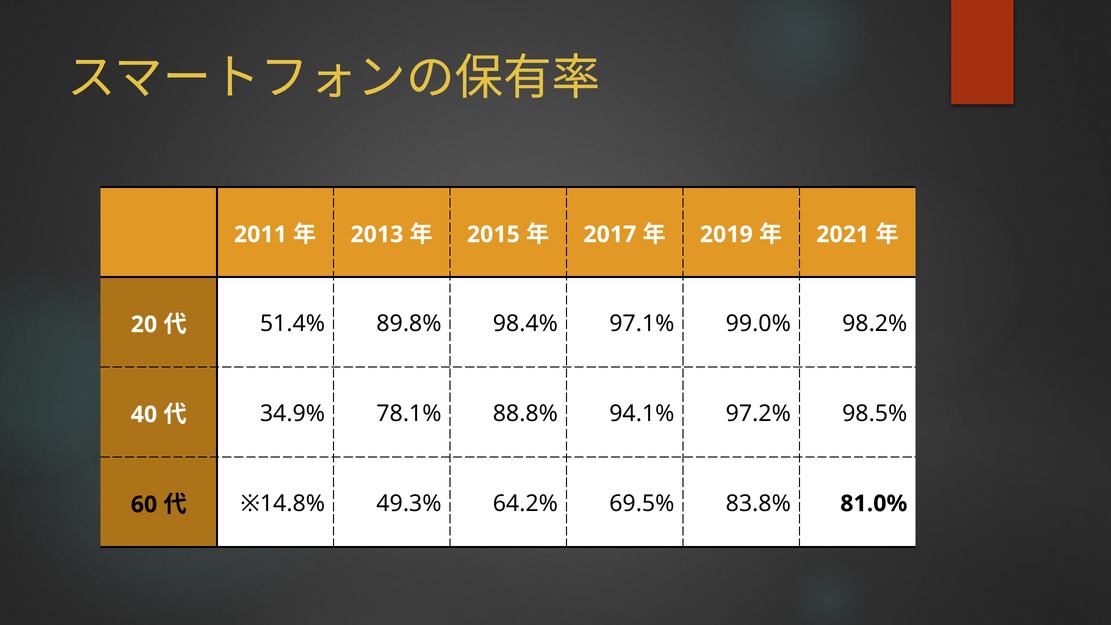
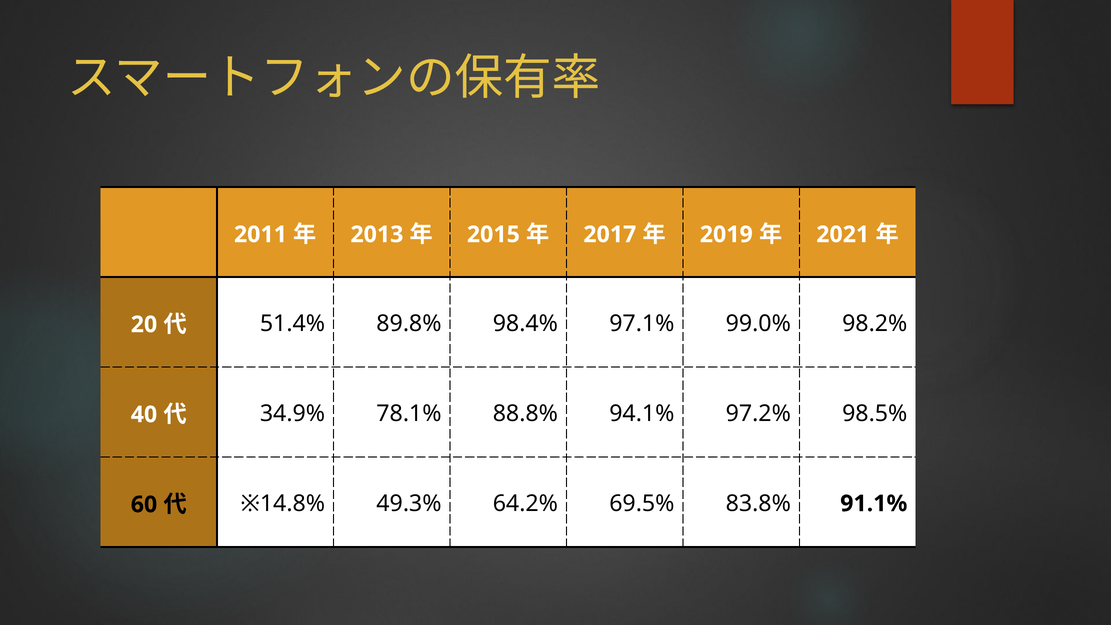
81.0%: 81.0% -> 91.1%
